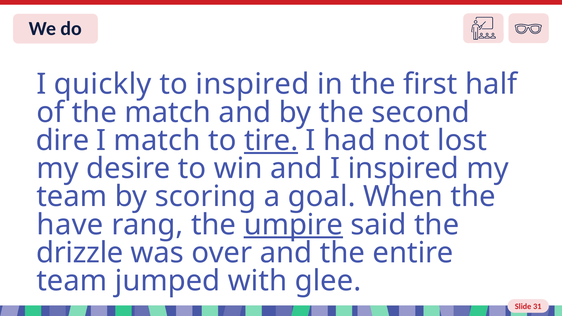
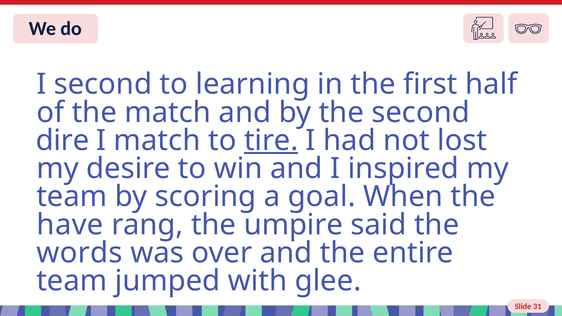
I quickly: quickly -> second
to inspired: inspired -> learning
umpire underline: present -> none
drizzle: drizzle -> words
